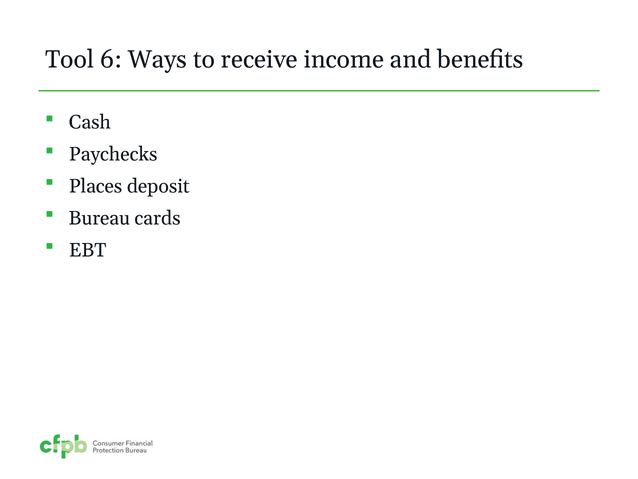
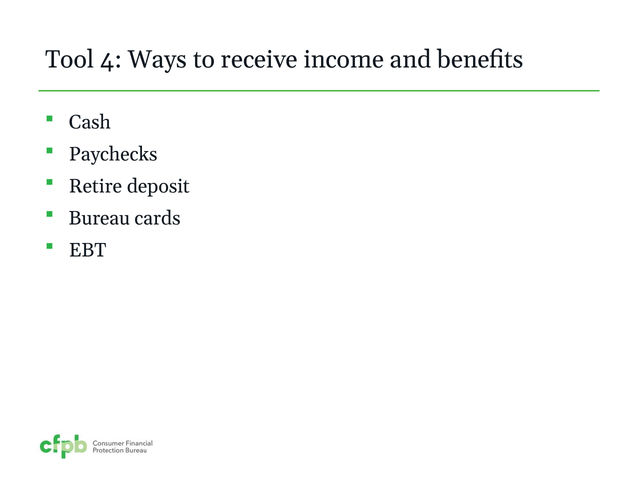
6: 6 -> 4
Places: Places -> Retire
